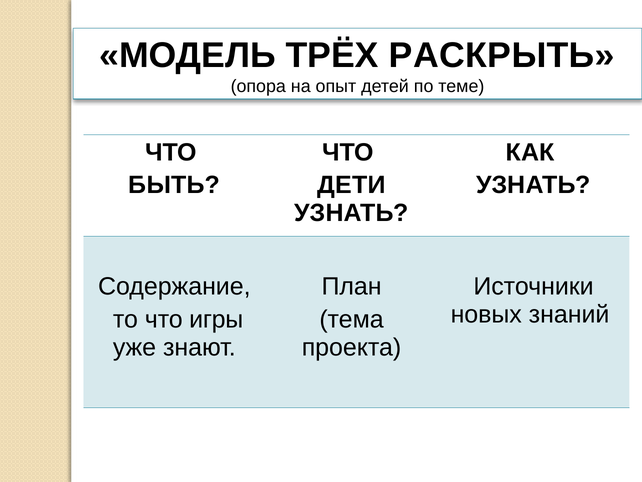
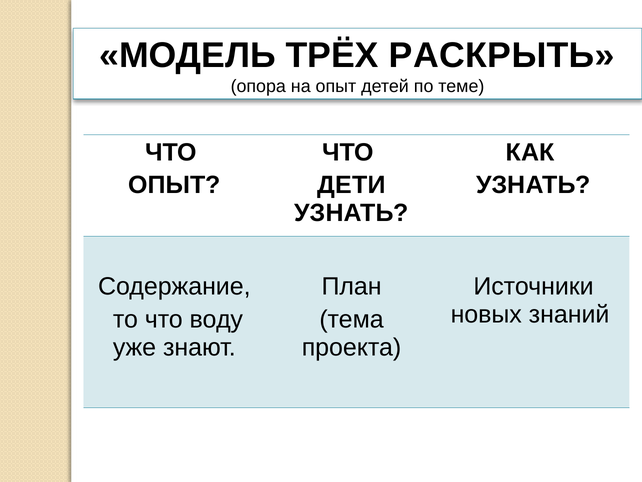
БЫТЬ at (174, 185): БЫТЬ -> ОПЫТ
игры: игры -> воду
